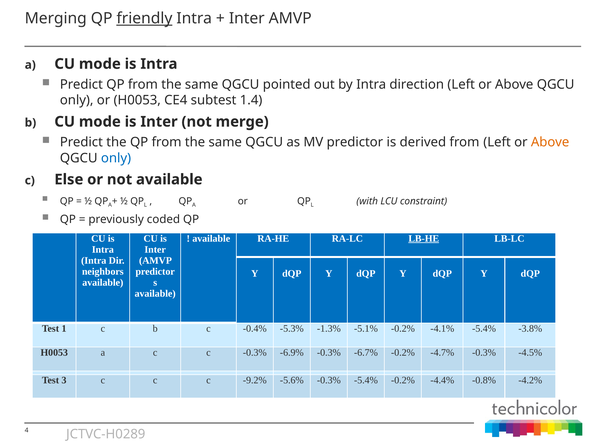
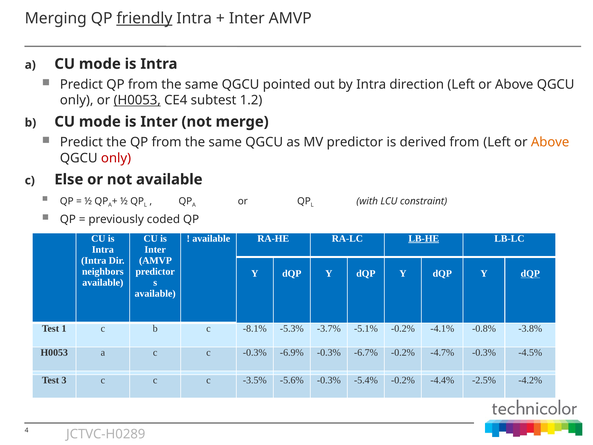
H0053 at (137, 100) underline: none -> present
1.4: 1.4 -> 1.2
only at (116, 158) colour: blue -> red
dQP at (530, 273) underline: none -> present
-0.4%: -0.4% -> -8.1%
-1.3%: -1.3% -> -3.7%
-4.1% -5.4%: -5.4% -> -0.8%
-9.2%: -9.2% -> -3.5%
-0.8%: -0.8% -> -2.5%
